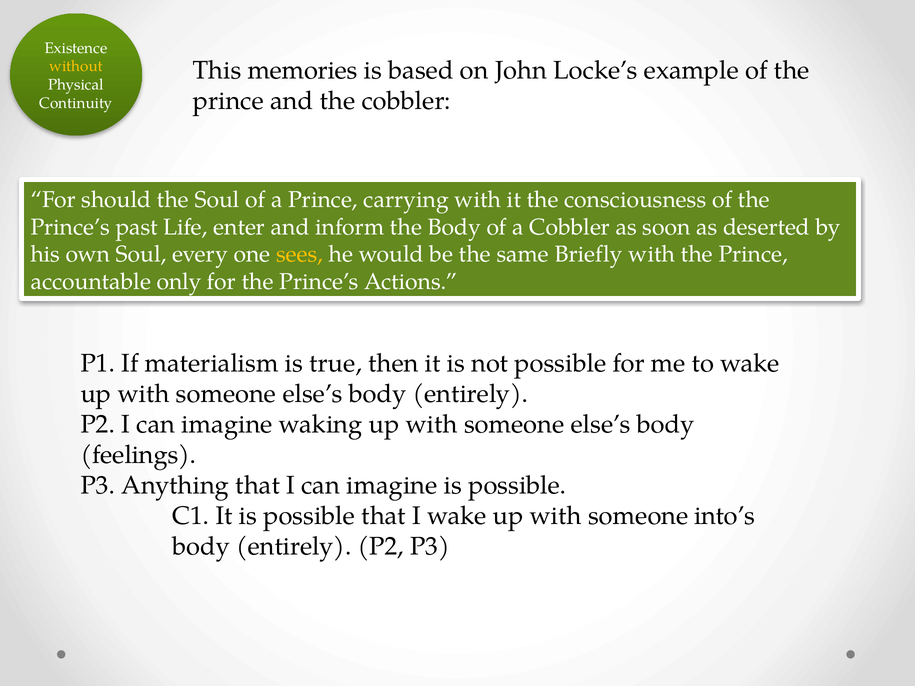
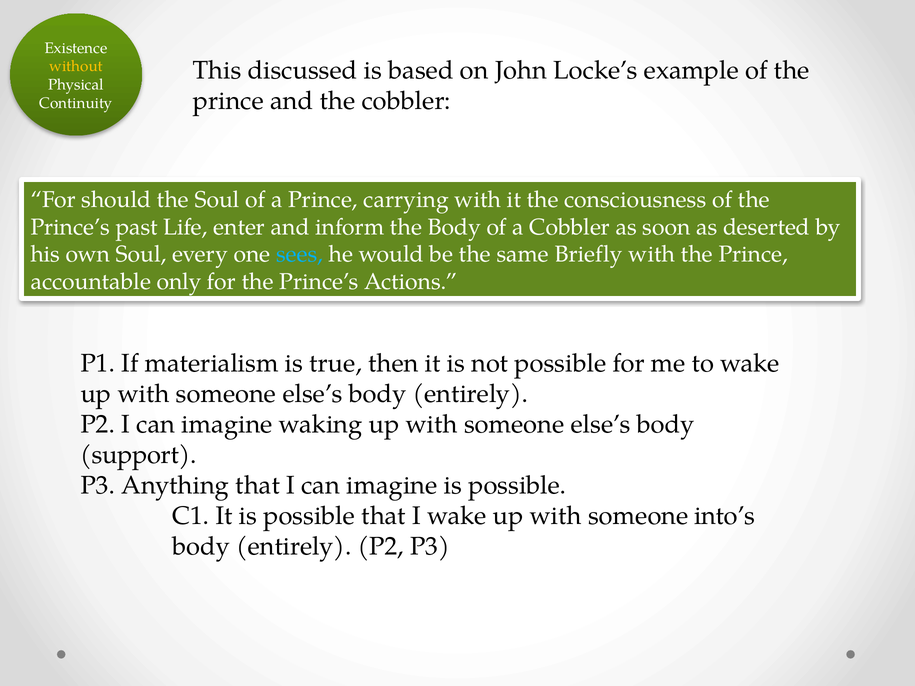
memories: memories -> discussed
sees colour: yellow -> light blue
feelings: feelings -> support
